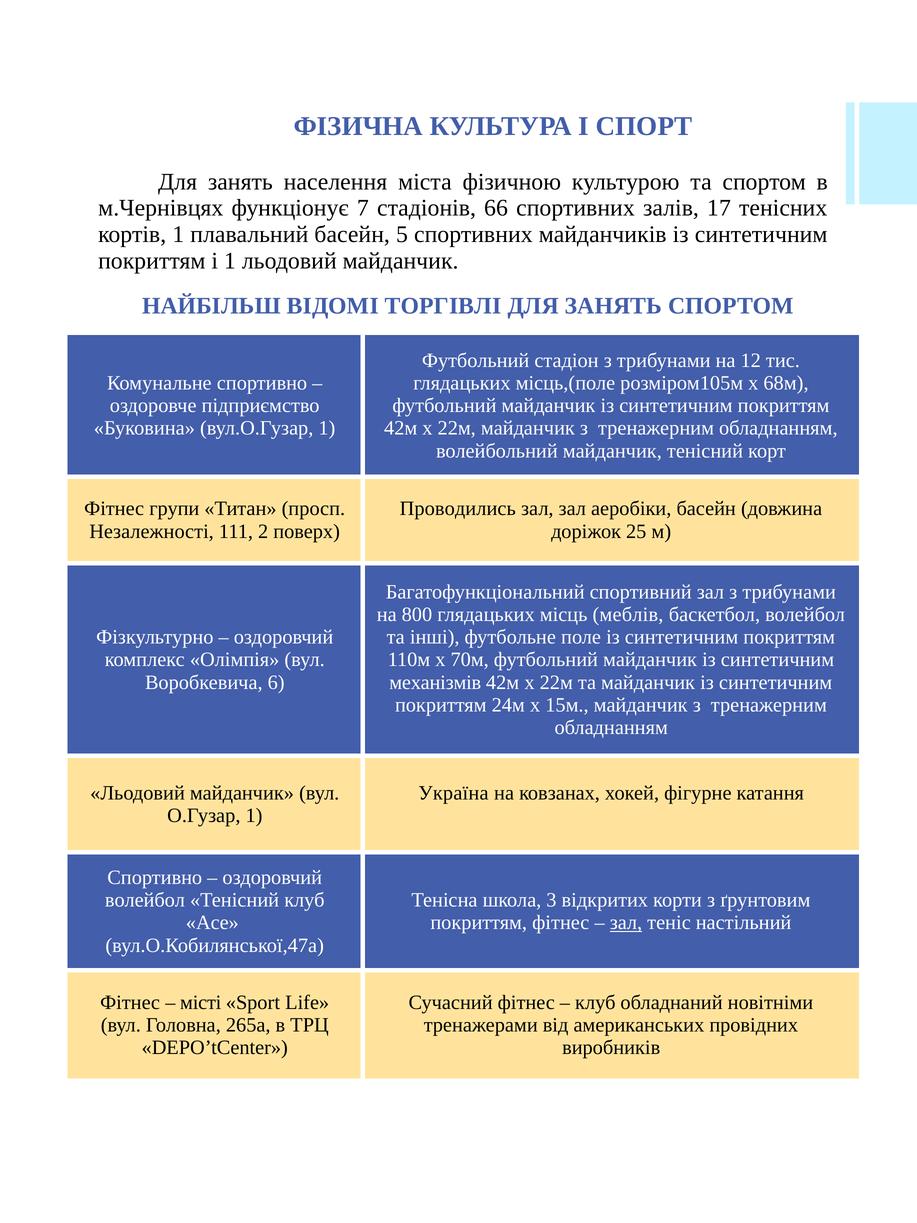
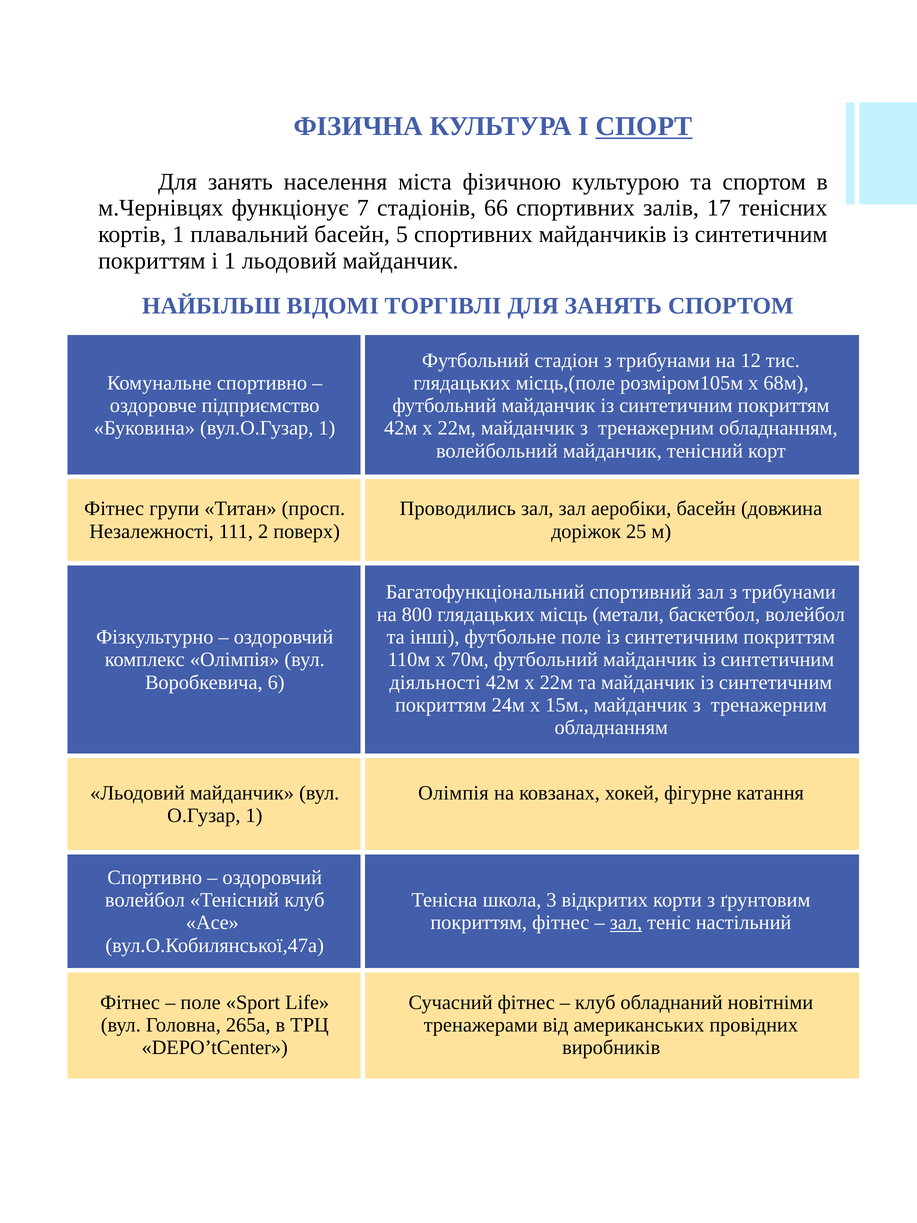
СПОРТ underline: none -> present
меблів: меблів -> метали
механізмів: механізмів -> діяльності
Україна at (453, 793): Україна -> Олімпія
місті at (201, 1002): місті -> поле
